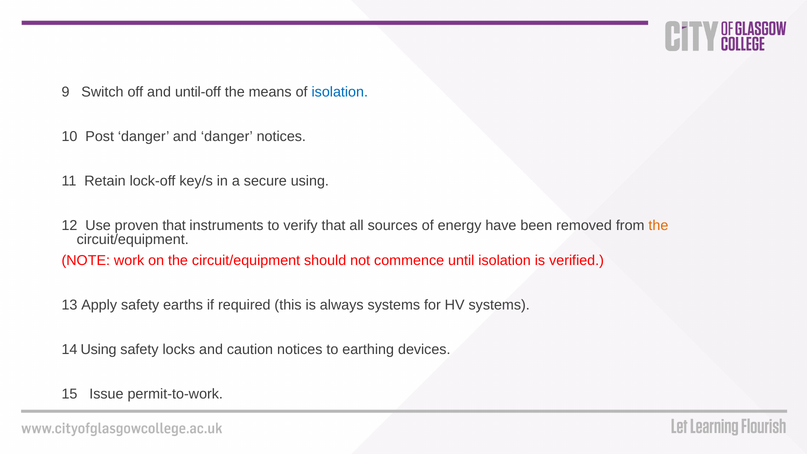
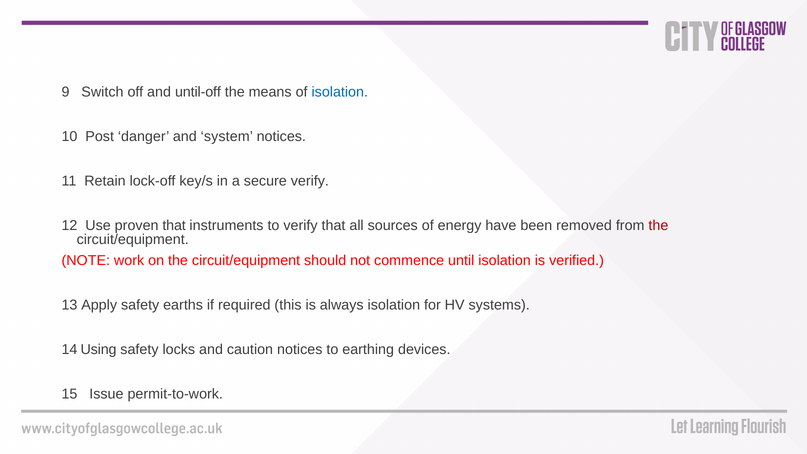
and danger: danger -> system
secure using: using -> verify
the at (658, 225) colour: orange -> red
always systems: systems -> isolation
